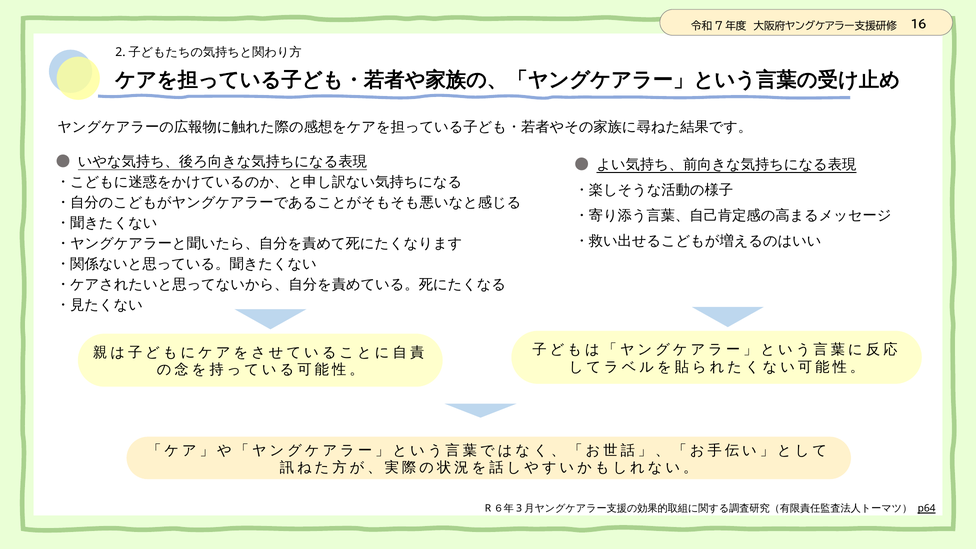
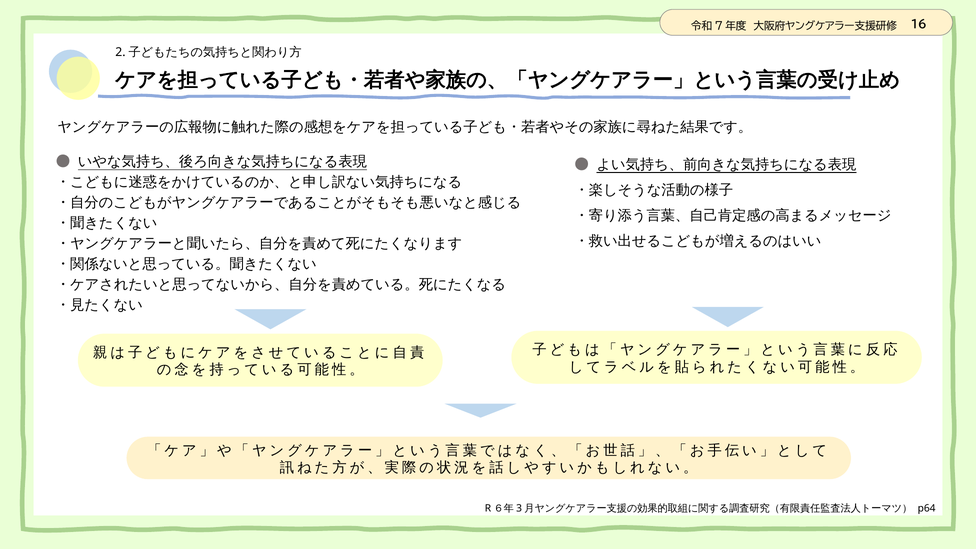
p64 underline: present -> none
